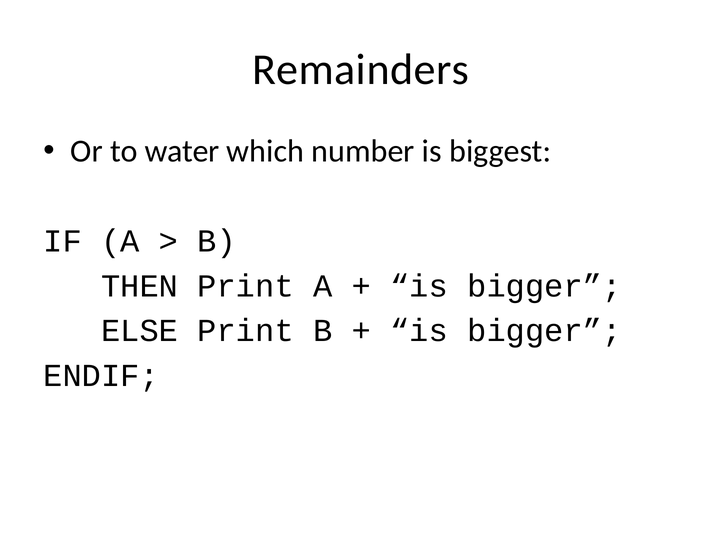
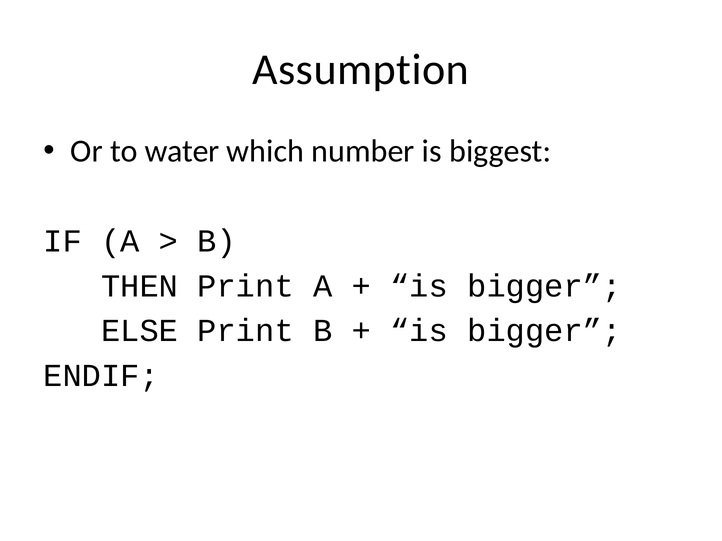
Remainders: Remainders -> Assumption
